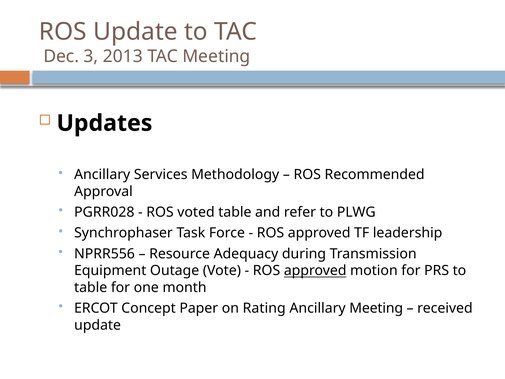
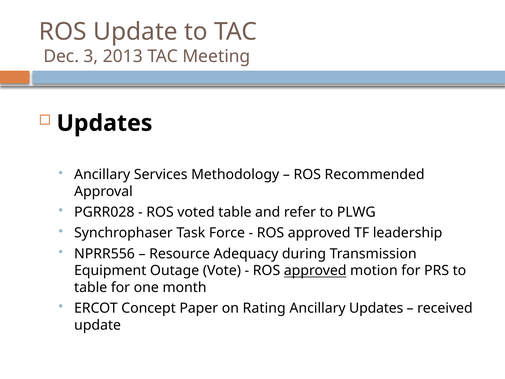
Ancillary Meeting: Meeting -> Updates
